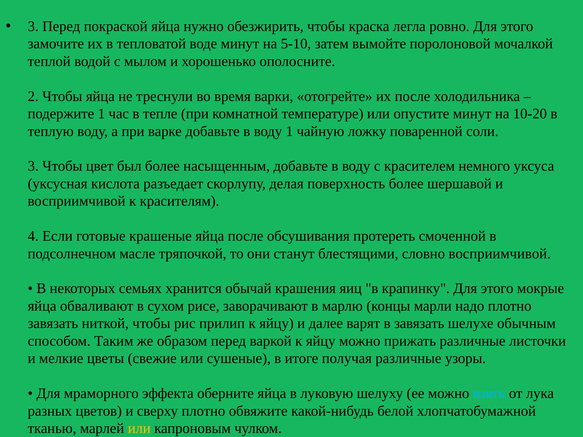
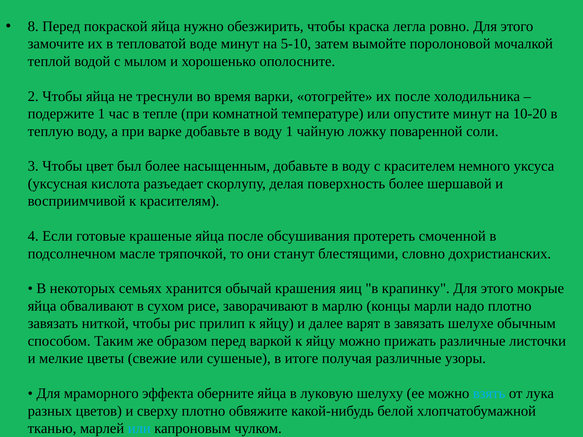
3 at (33, 26): 3 -> 8
словно восприимчивой: восприимчивой -> дохристианских
или at (139, 429) colour: yellow -> light blue
